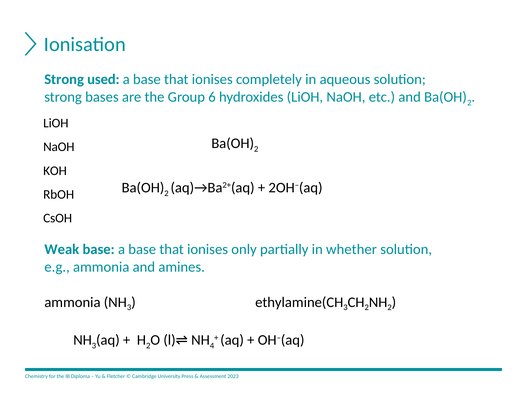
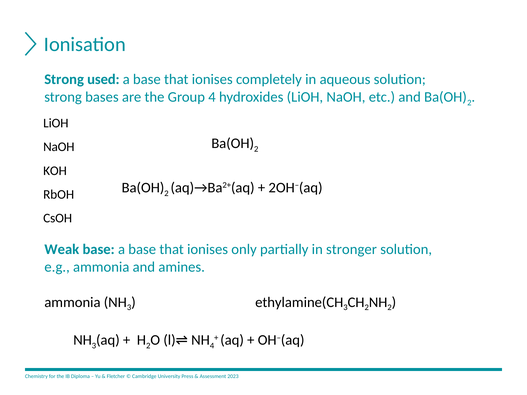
Group 6: 6 -> 4
whether: whether -> stronger
